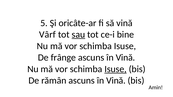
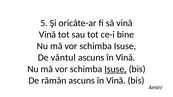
Vârf at (47, 35): Vârf -> Vină
sau underline: present -> none
frânge: frânge -> vântul
